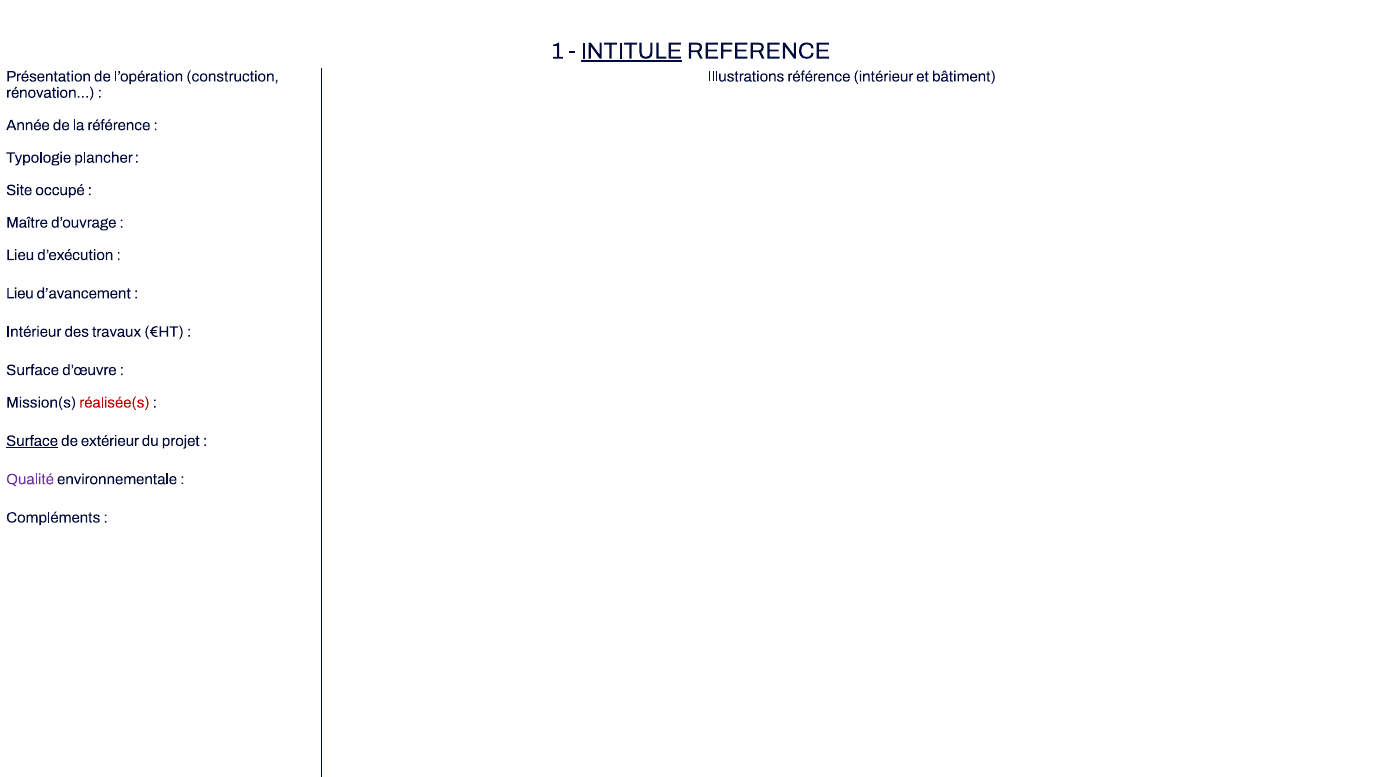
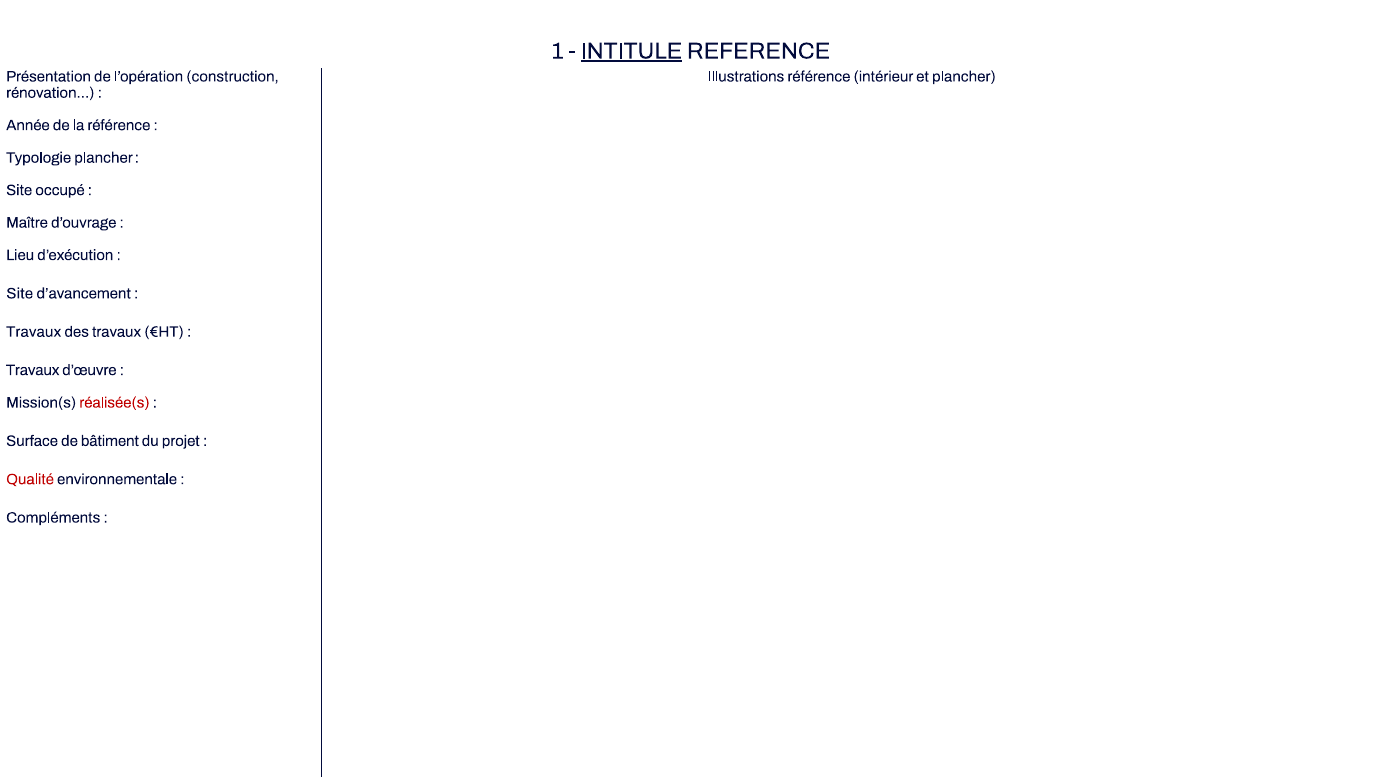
et bâtiment: bâtiment -> plancher
Lieu at (20, 294): Lieu -> Site
Intérieur at (34, 332): Intérieur -> Travaux
Surface at (33, 370): Surface -> Travaux
Surface at (32, 441) underline: present -> none
extérieur: extérieur -> bâtiment
Qualité colour: purple -> red
